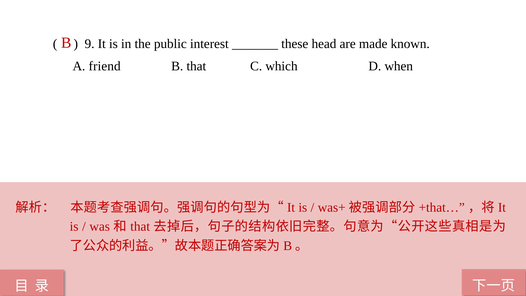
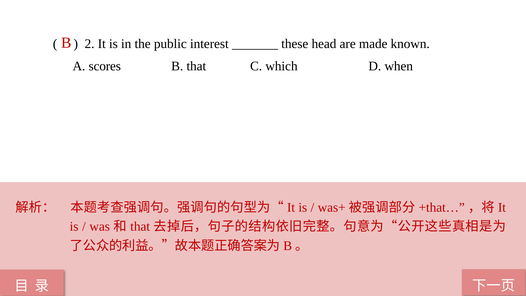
9: 9 -> 2
friend: friend -> scores
